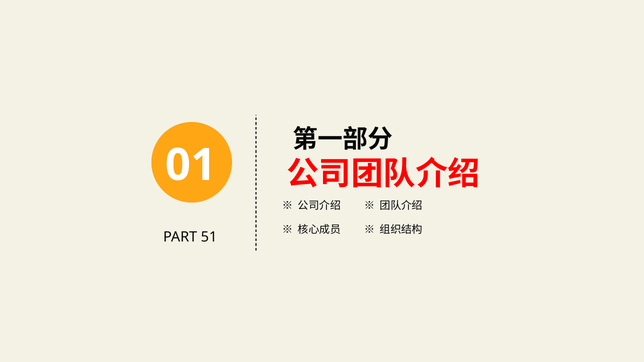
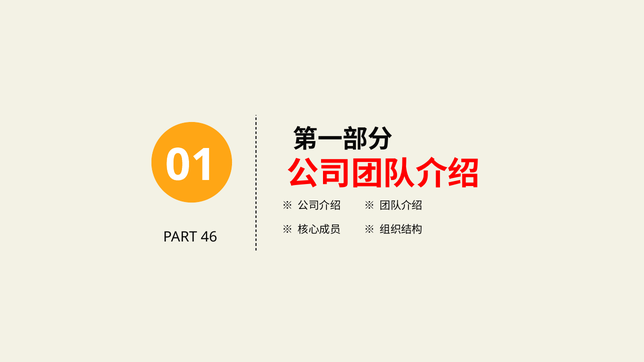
51: 51 -> 46
